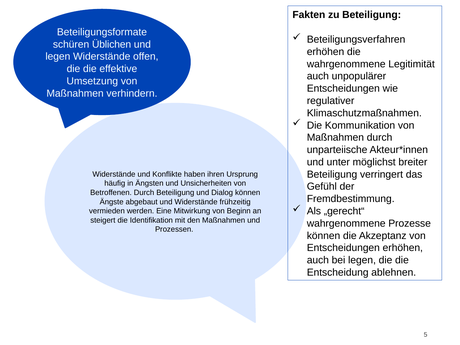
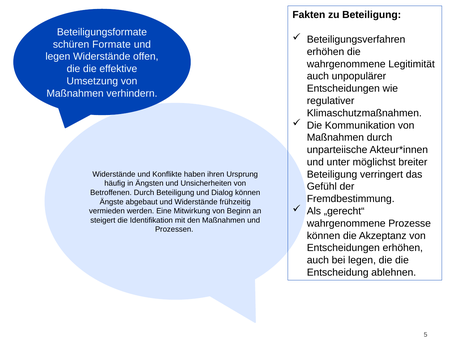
Üblichen: Üblichen -> Formate
